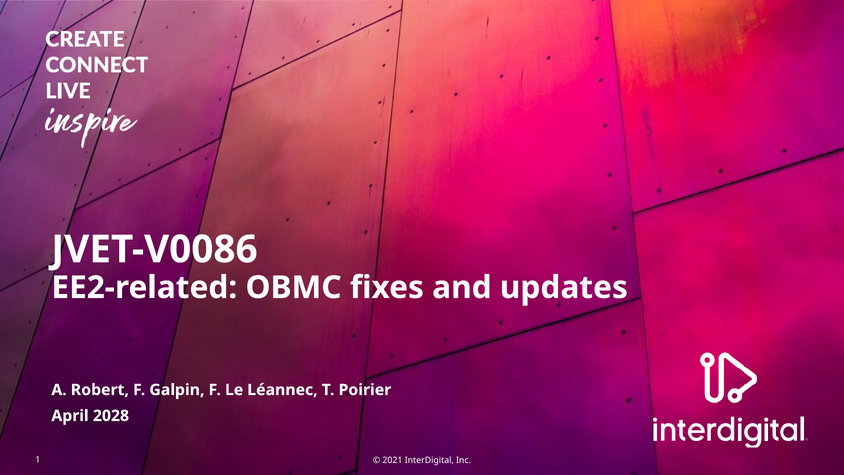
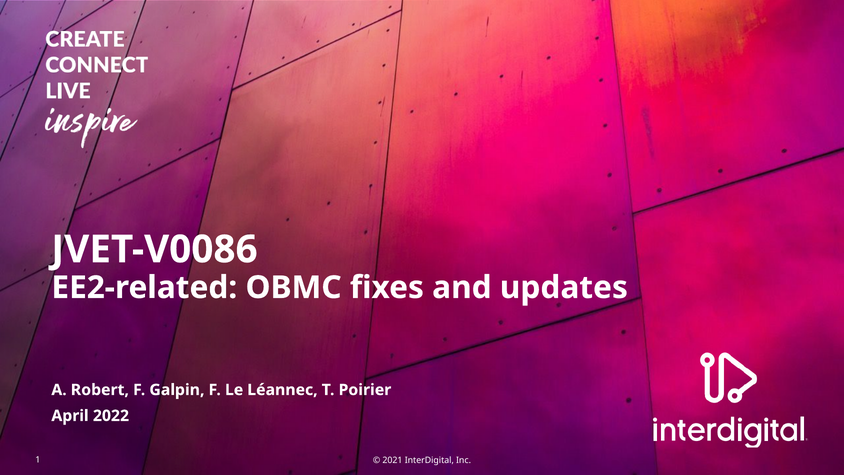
2028: 2028 -> 2022
